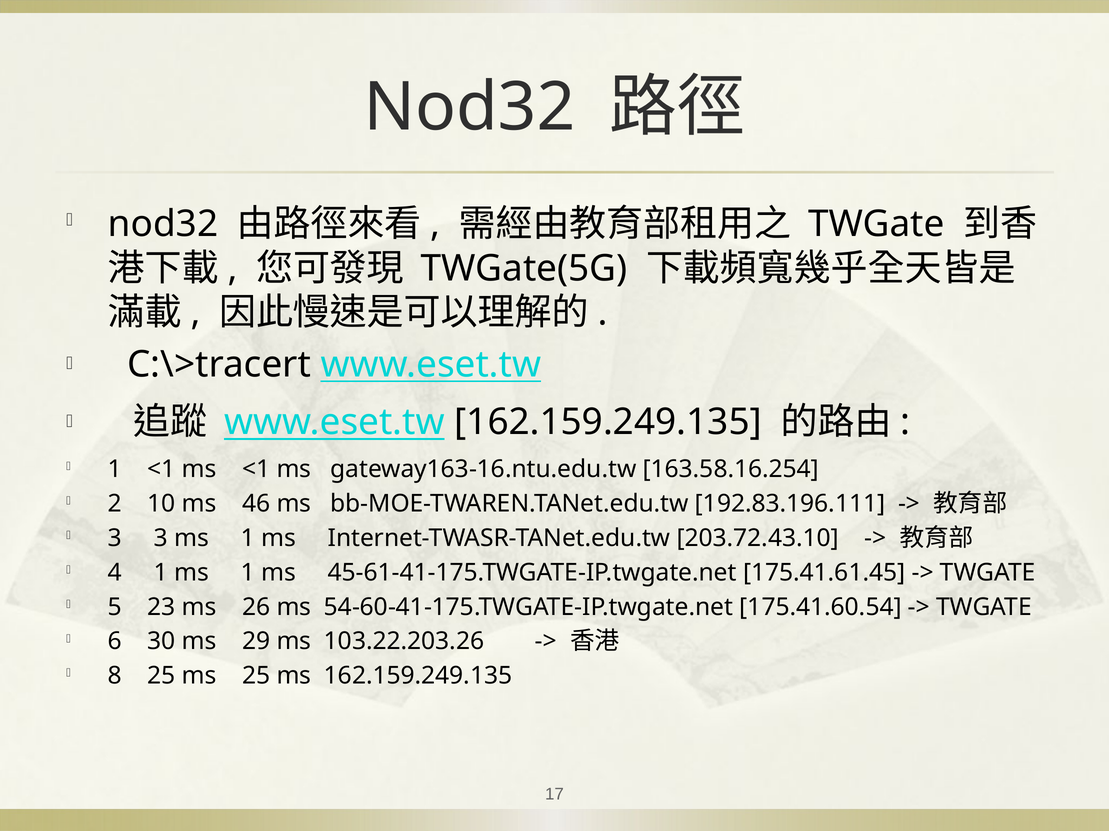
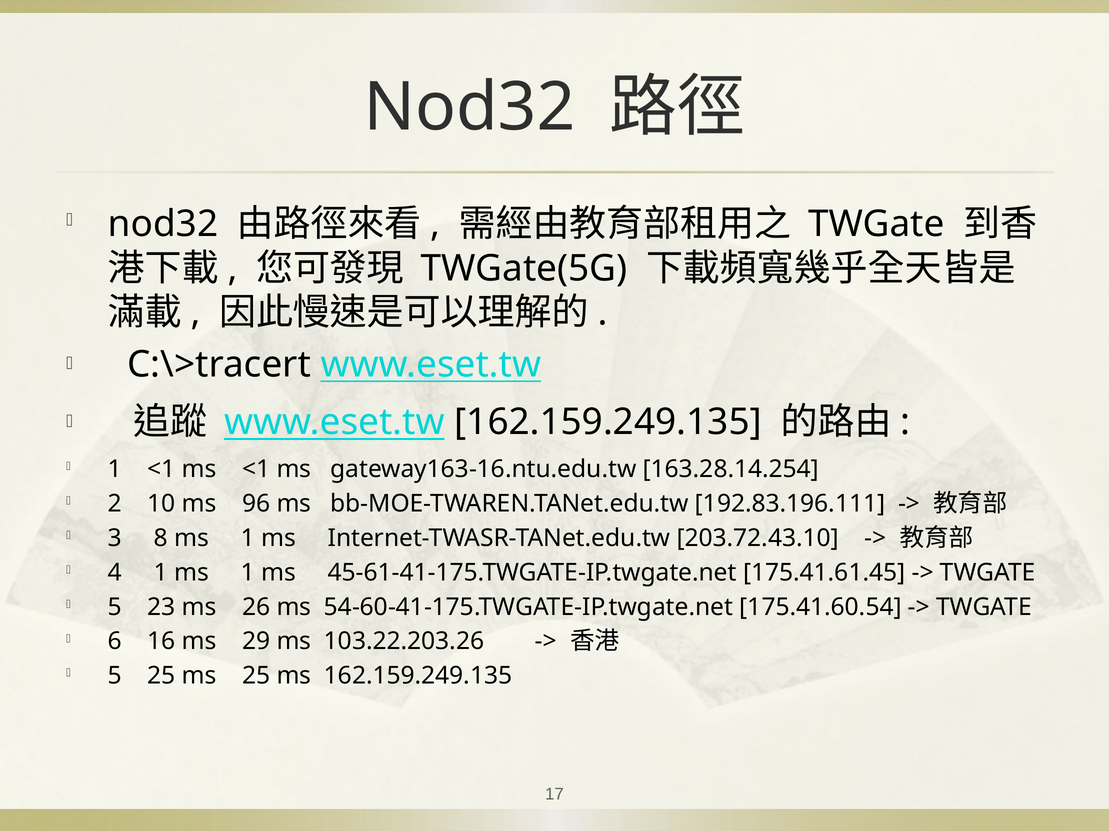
163.58.16.254: 163.58.16.254 -> 163.28.14.254
46: 46 -> 96
3 3: 3 -> 8
30: 30 -> 16
8 at (115, 676): 8 -> 5
